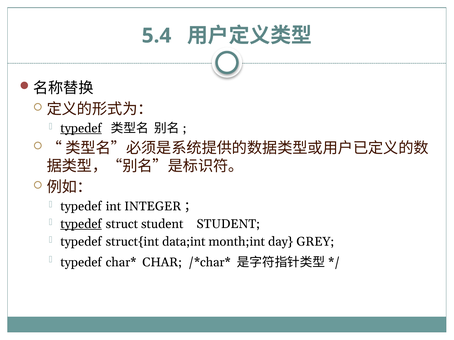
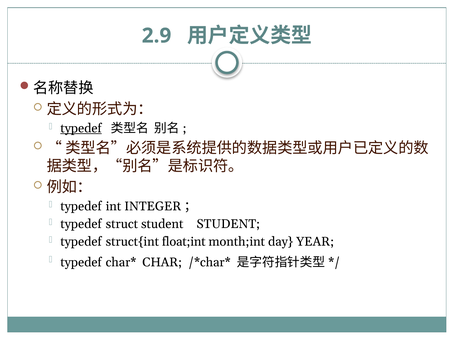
5.4: 5.4 -> 2.9
typedef at (81, 224) underline: present -> none
data;int: data;int -> float;int
GREY: GREY -> YEAR
